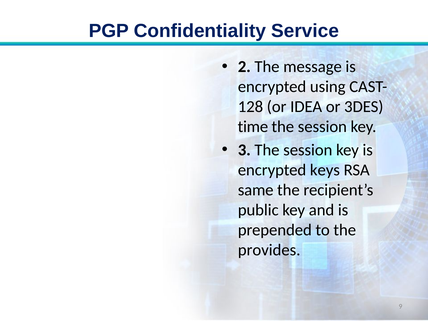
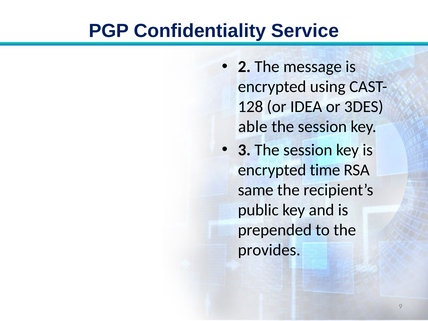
time: time -> able
keys: keys -> time
